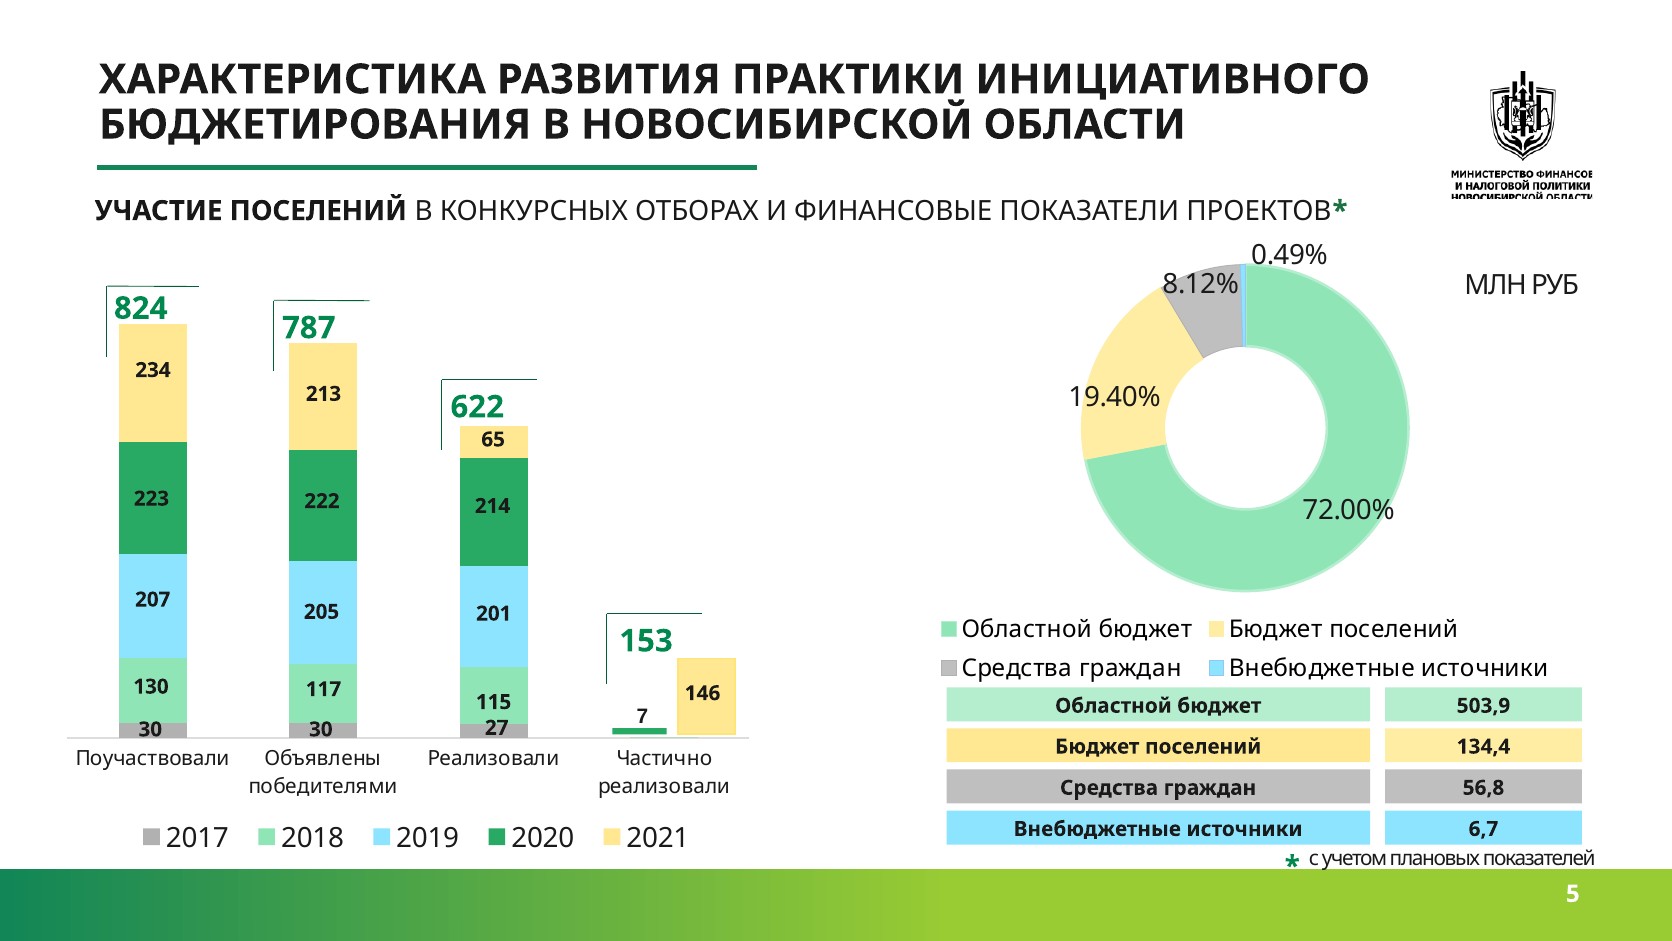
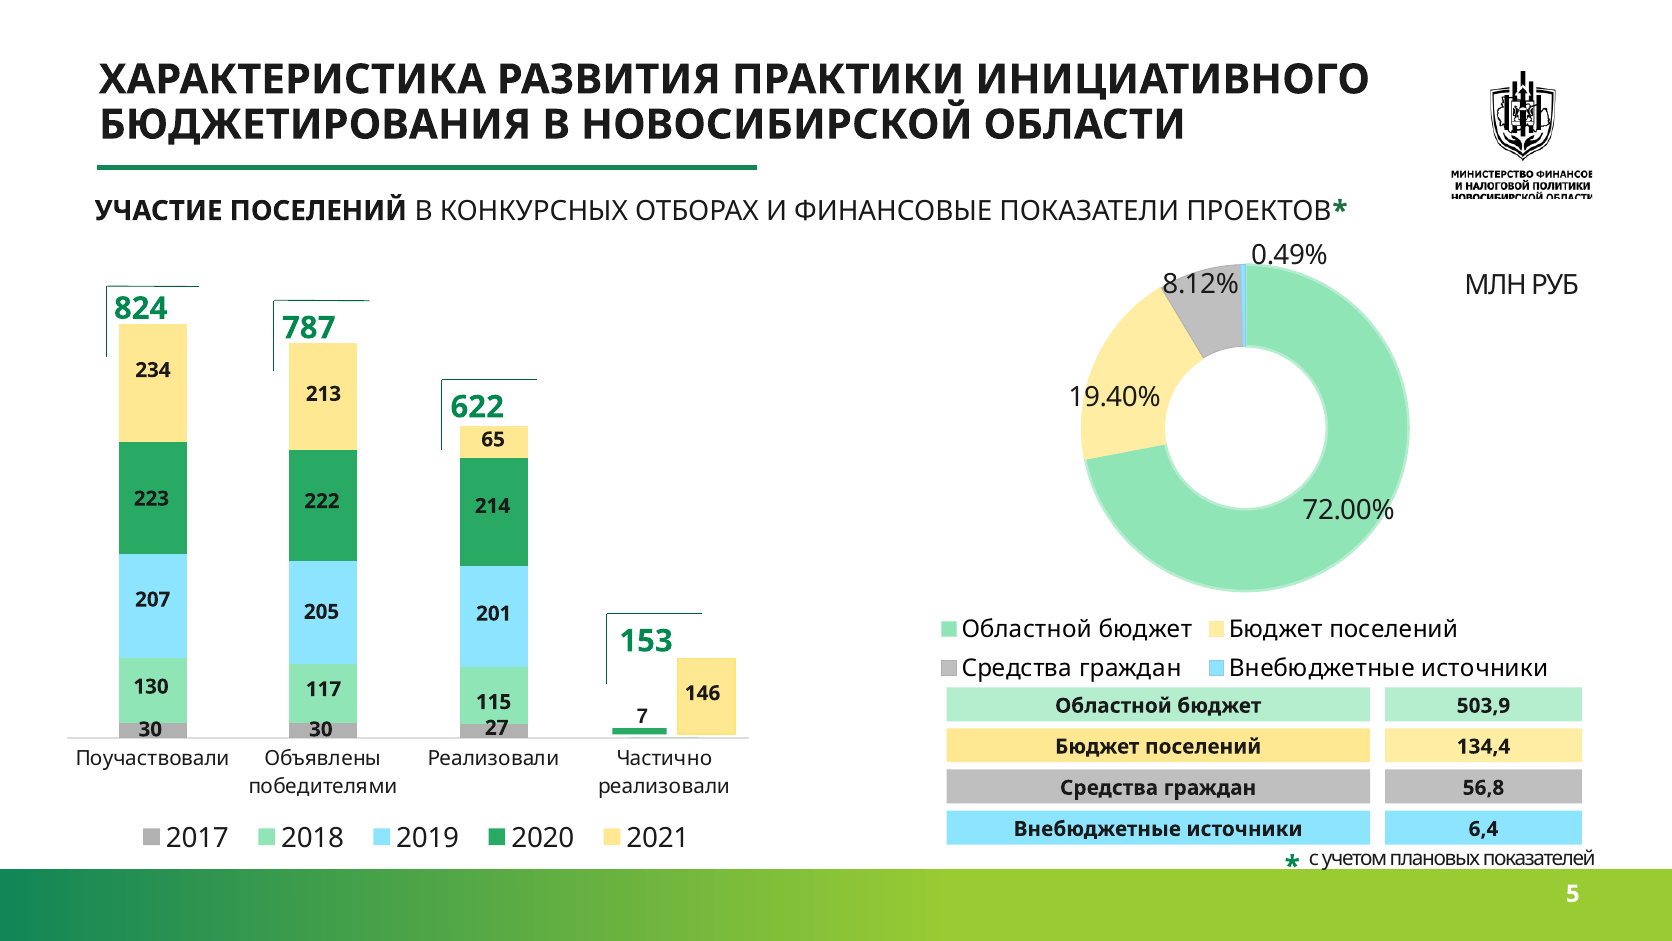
6,7: 6,7 -> 6,4
